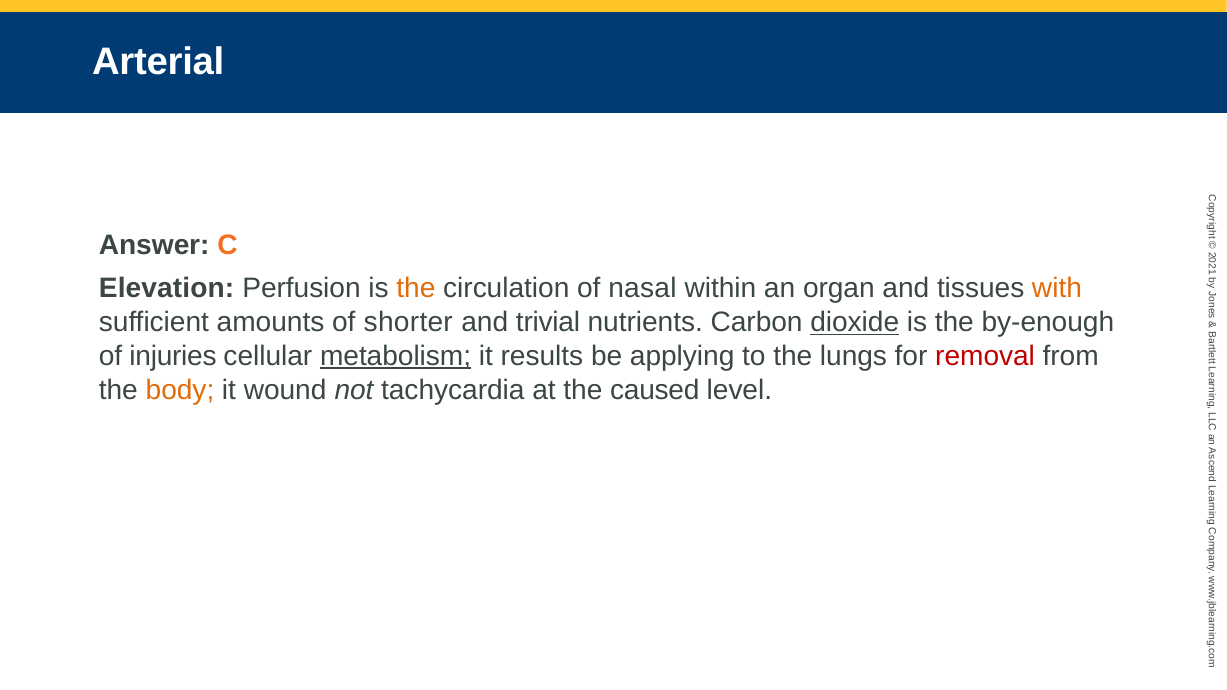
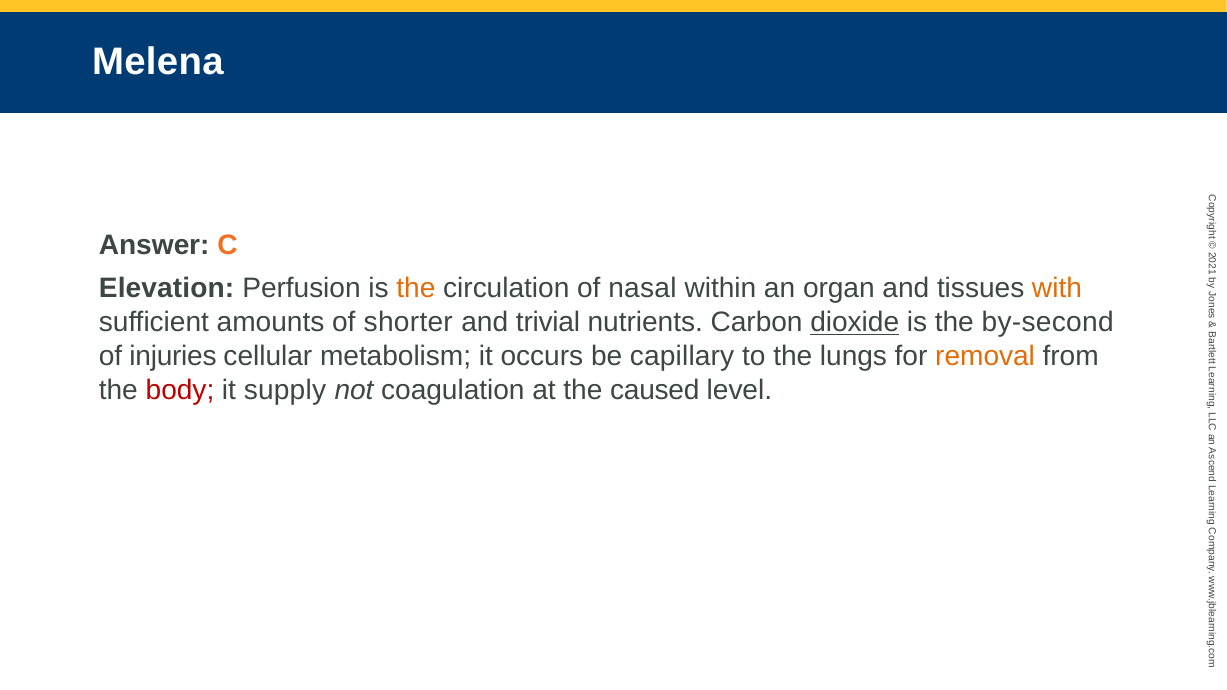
Arterial: Arterial -> Melena
by-enough: by-enough -> by-second
metabolism underline: present -> none
results: results -> occurs
applying: applying -> capillary
removal colour: red -> orange
body colour: orange -> red
wound: wound -> supply
tachycardia: tachycardia -> coagulation
